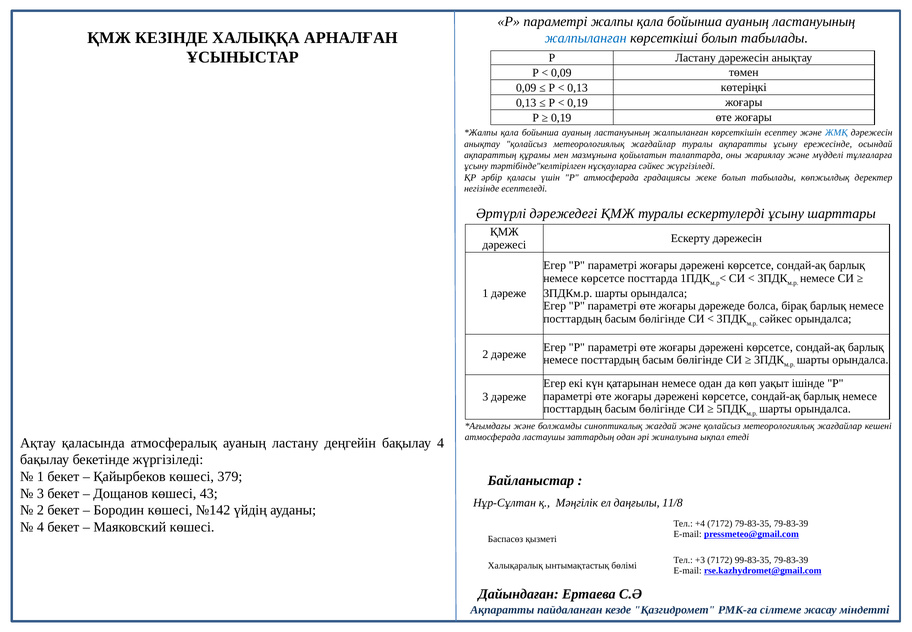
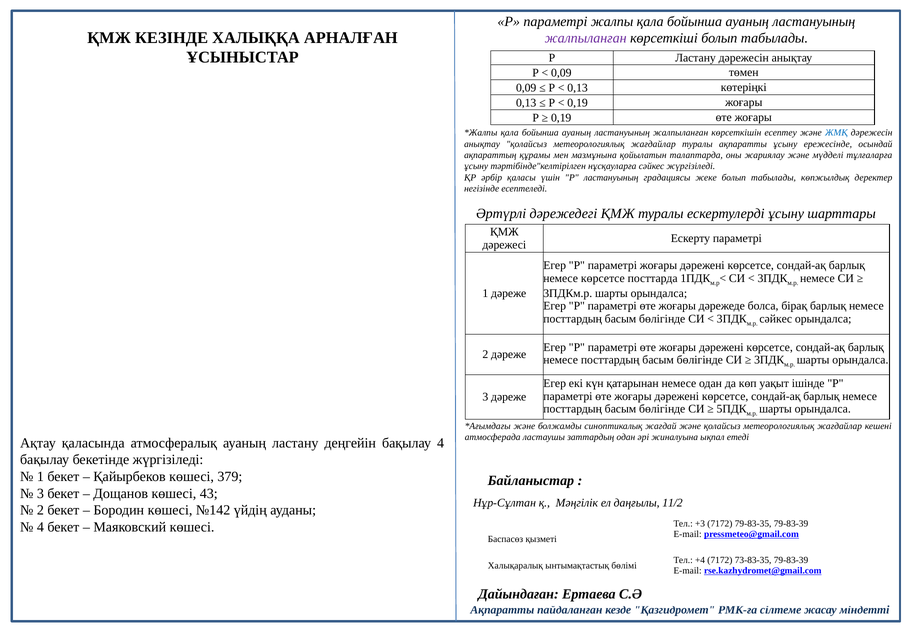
жалпыланған at (586, 38) colour: blue -> purple
Р атмосферада: атмосферада -> ластануының
Ескерту дәрежесін: дәрежесін -> параметрі
11/8: 11/8 -> 11/2
+4: +4 -> +3
+3: +3 -> +4
99-83-35: 99-83-35 -> 73-83-35
